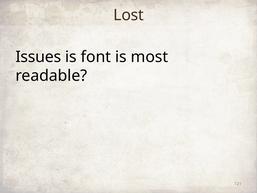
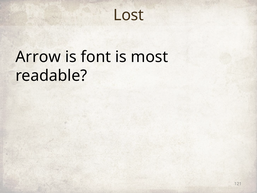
Issues: Issues -> Arrow
